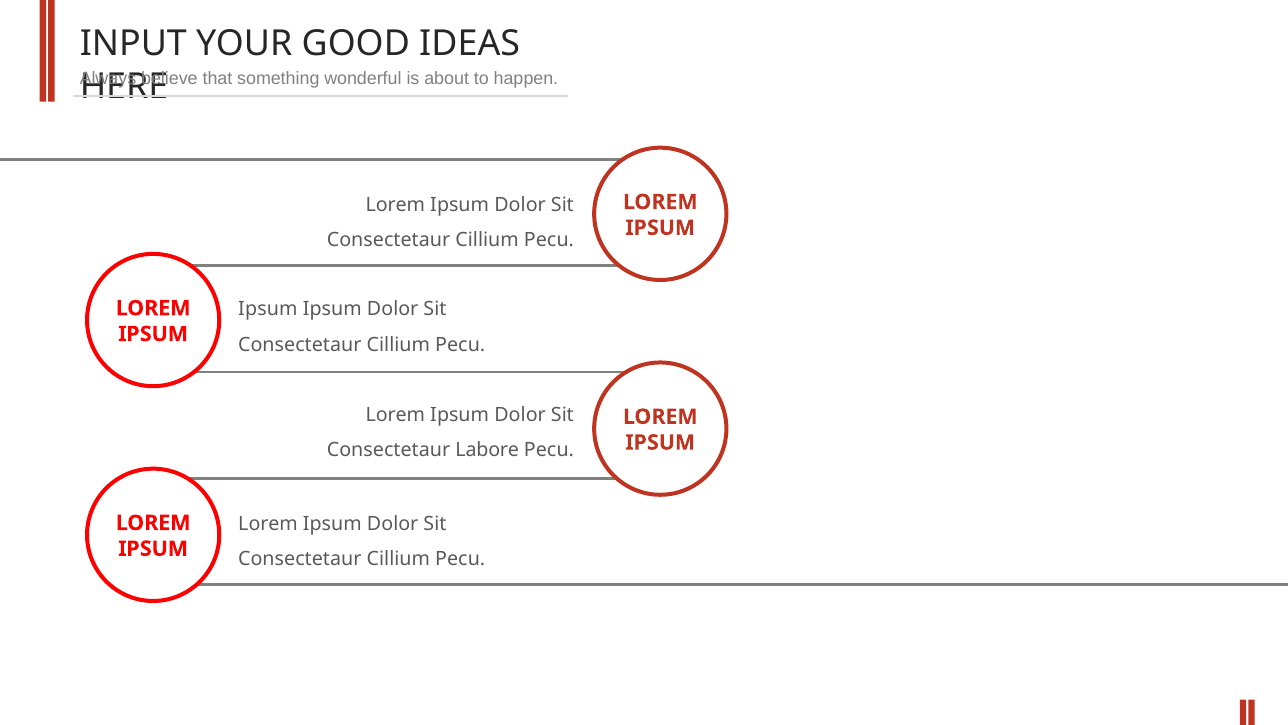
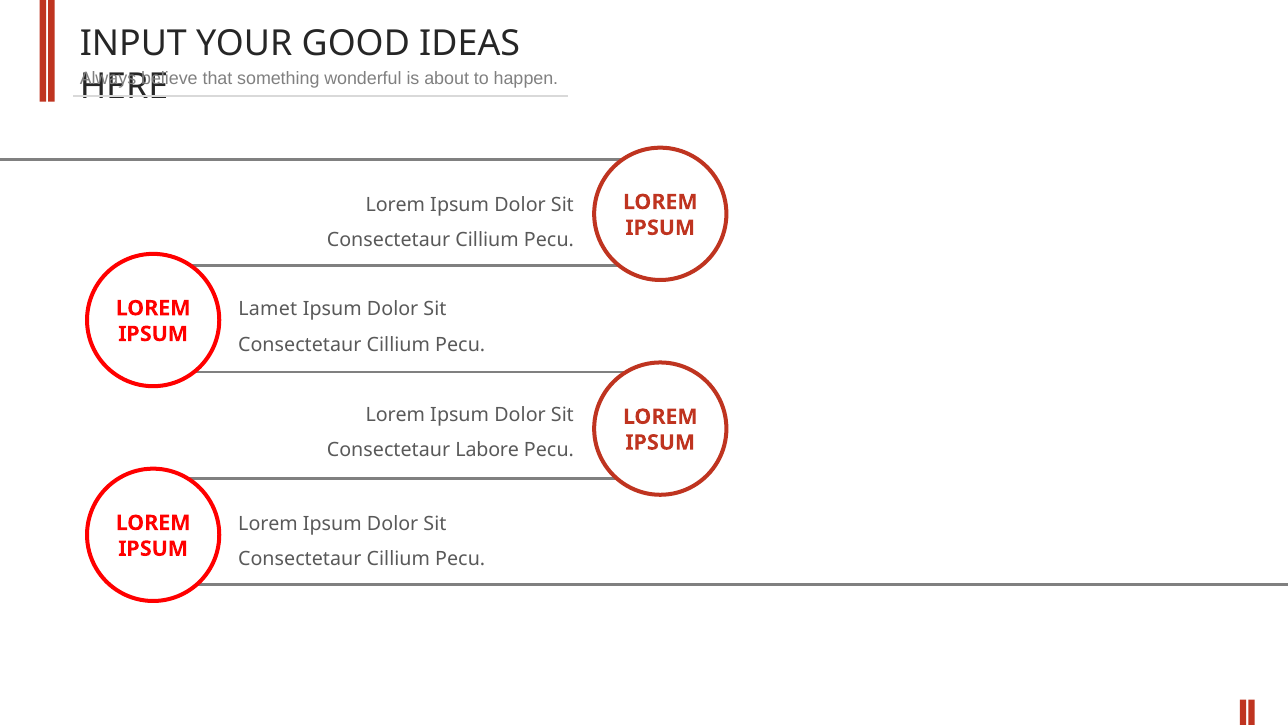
Ipsum at (268, 309): Ipsum -> Lamet
